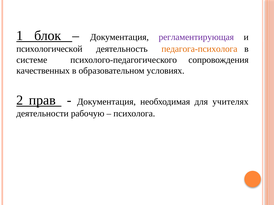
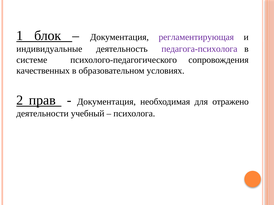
психологической: психологической -> индивидуальные
педагога-психолога colour: orange -> purple
учителях: учителях -> отражено
рабочую: рабочую -> учебный
